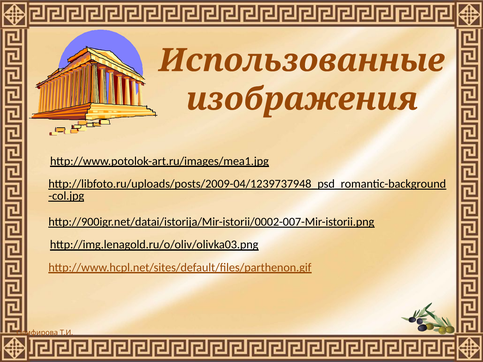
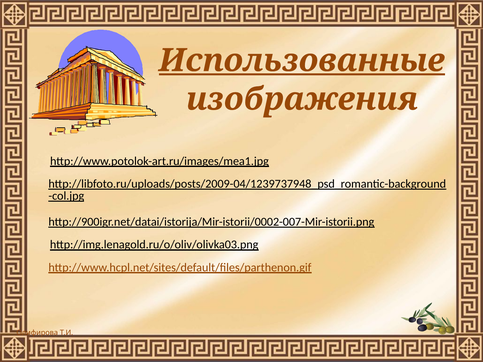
Использованные underline: none -> present
